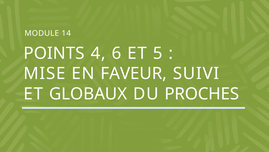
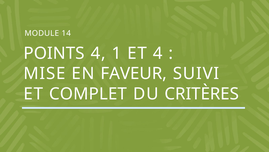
6: 6 -> 1
ET 5: 5 -> 4
GLOBAUX: GLOBAUX -> COMPLET
PROCHES: PROCHES -> CRITÈRES
